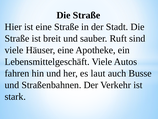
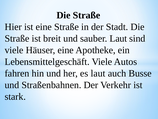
sauber Ruft: Ruft -> Laut
